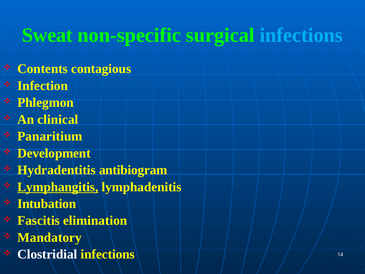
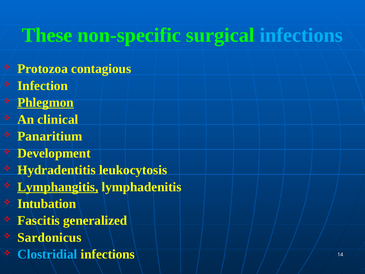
Sweat: Sweat -> These
Contents: Contents -> Protozoa
Phlegmon underline: none -> present
antibiogram: antibiogram -> leukocytosis
elimination: elimination -> generalized
Mandatory: Mandatory -> Sardonicus
Clostridial colour: white -> light blue
